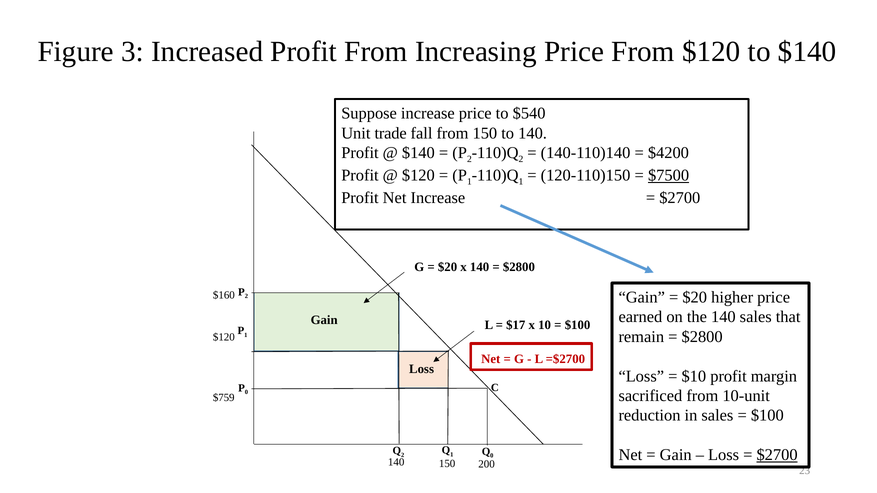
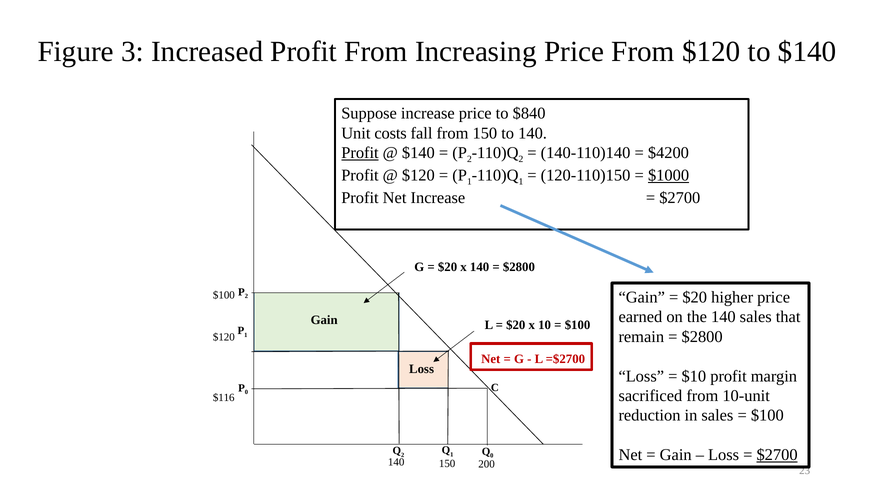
$540: $540 -> $840
trade: trade -> costs
Profit at (360, 153) underline: none -> present
$7500: $7500 -> $1000
$160 at (224, 296): $160 -> $100
$17 at (516, 325): $17 -> $20
$759: $759 -> $116
